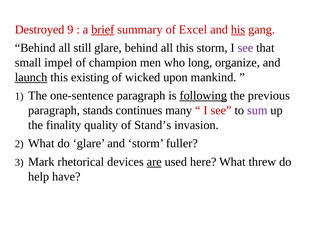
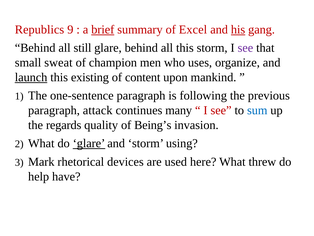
Destroyed: Destroyed -> Republics
impel: impel -> sweat
long: long -> uses
wicked: wicked -> content
following underline: present -> none
stands: stands -> attack
sum colour: purple -> blue
finality: finality -> regards
Stand’s: Stand’s -> Being’s
glare at (89, 143) underline: none -> present
fuller: fuller -> using
are underline: present -> none
